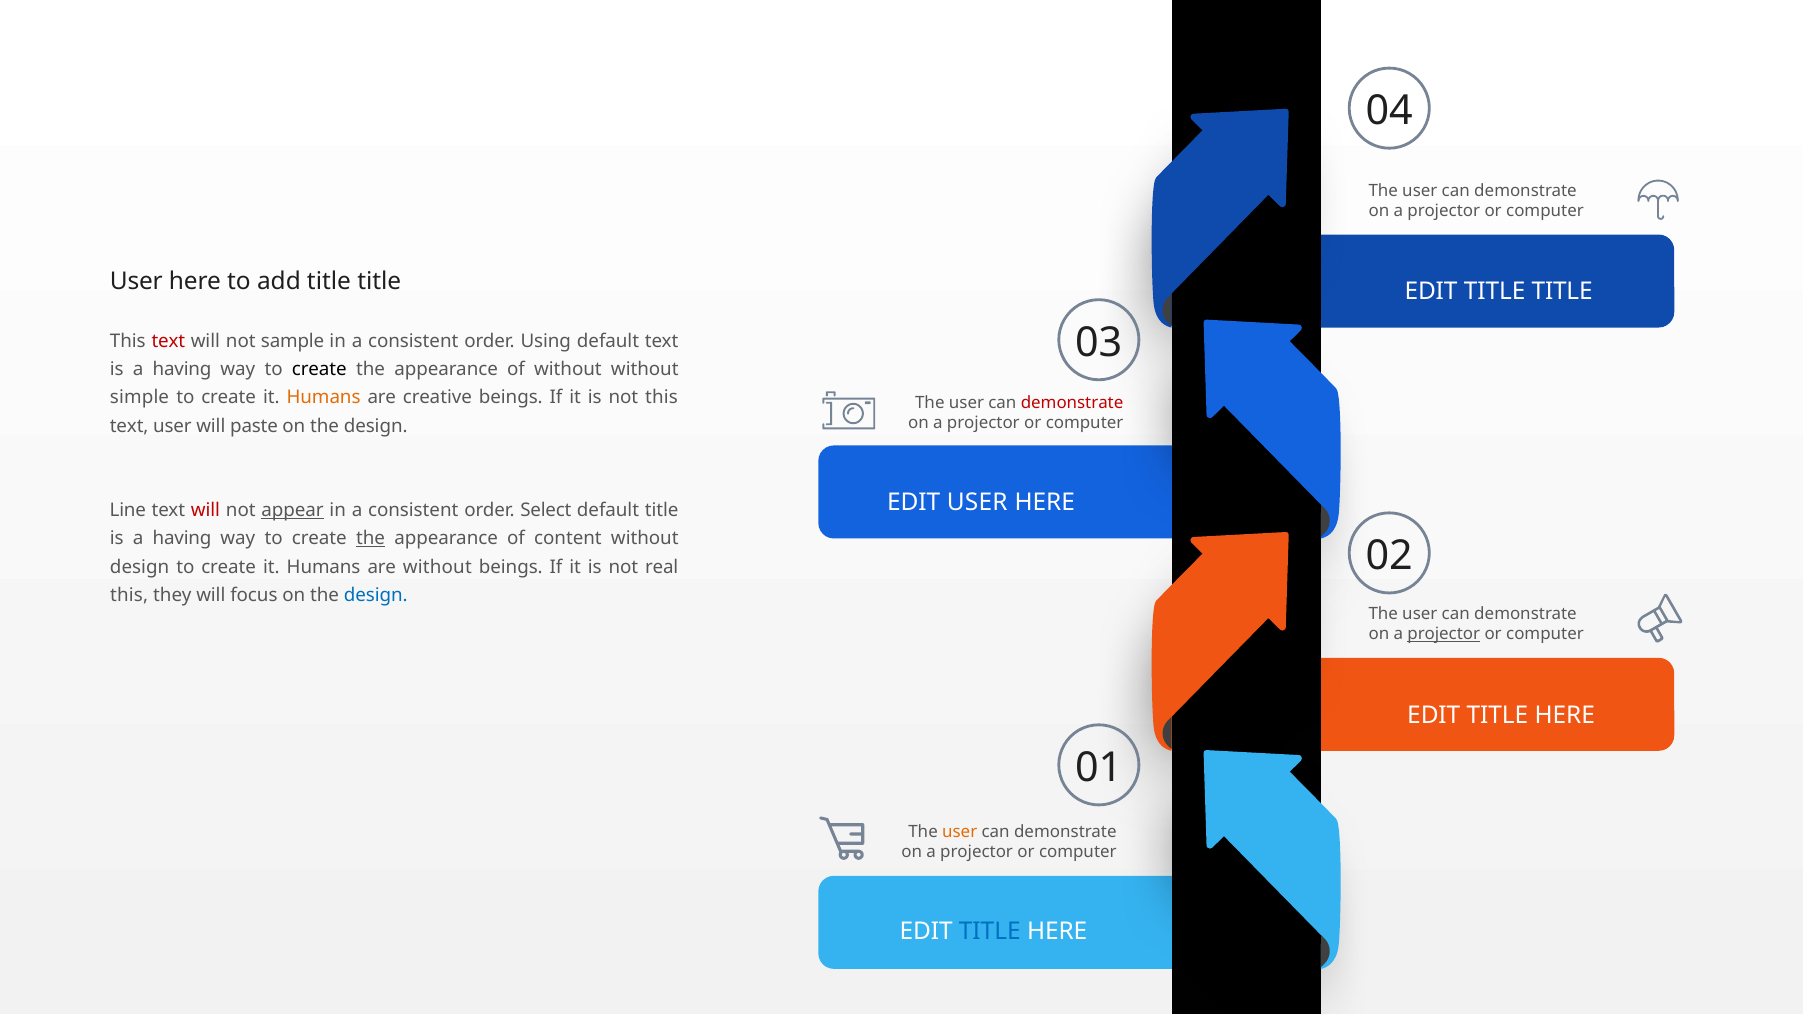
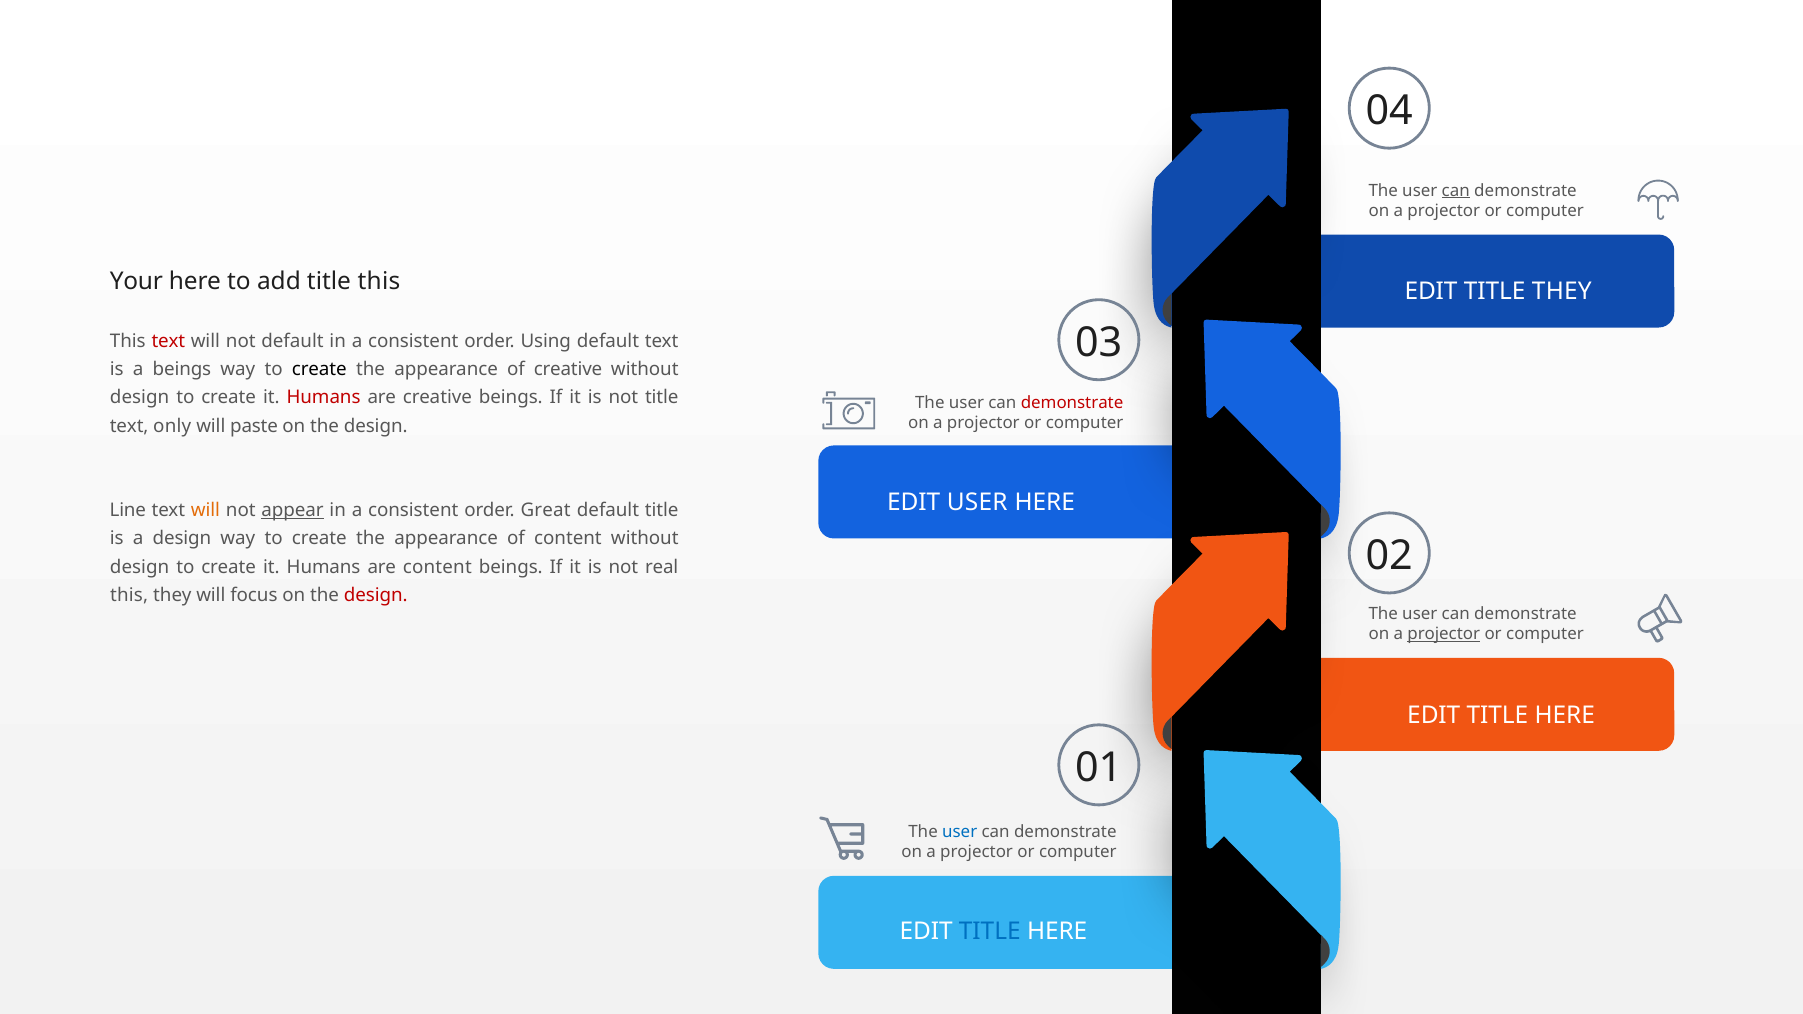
can at (1456, 191) underline: none -> present
User at (136, 282): User -> Your
add title title: title -> this
EDIT TITLE TITLE: TITLE -> THEY
not sample: sample -> default
having at (182, 369): having -> beings
of without: without -> creative
simple at (140, 398): simple -> design
Humans at (324, 398) colour: orange -> red
not this: this -> title
text user: user -> only
will at (205, 511) colour: red -> orange
Select: Select -> Great
having at (182, 539): having -> design
the at (371, 539) underline: present -> none
are without: without -> content
design at (376, 595) colour: blue -> red
user at (960, 832) colour: orange -> blue
